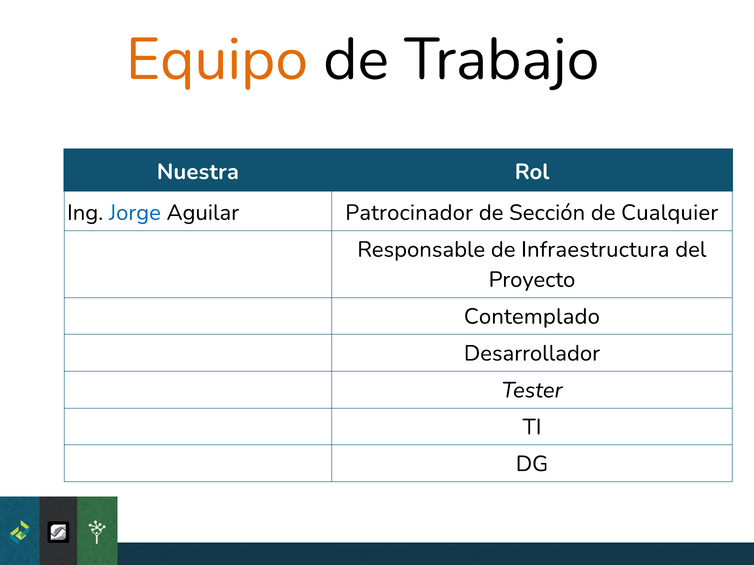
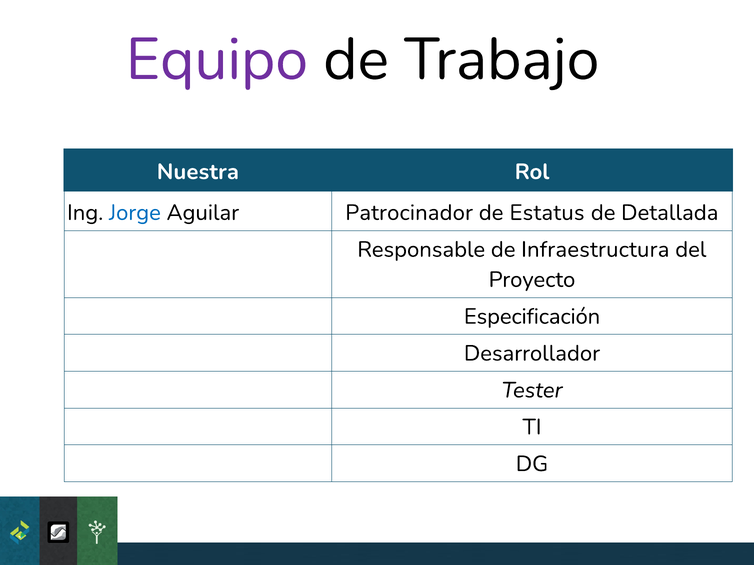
Equipo colour: orange -> purple
Sección: Sección -> Estatus
Cualquier: Cualquier -> Detallada
Contemplado: Contemplado -> Especificación
